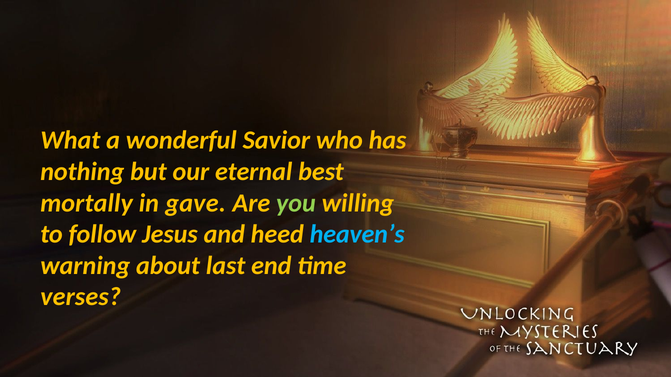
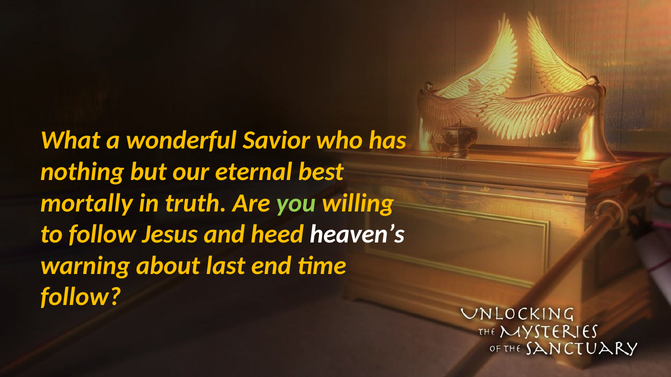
gave: gave -> truth
heaven’s colour: light blue -> white
verses at (81, 297): verses -> follow
